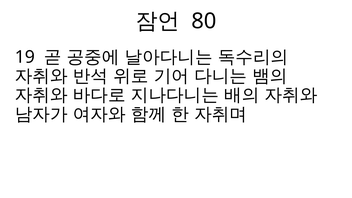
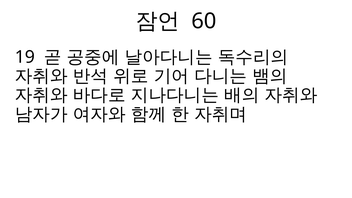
80: 80 -> 60
